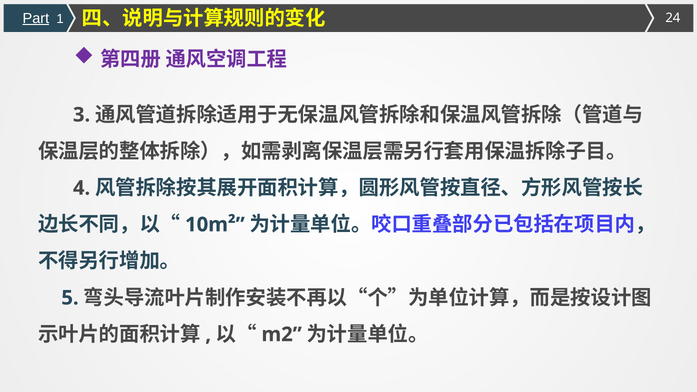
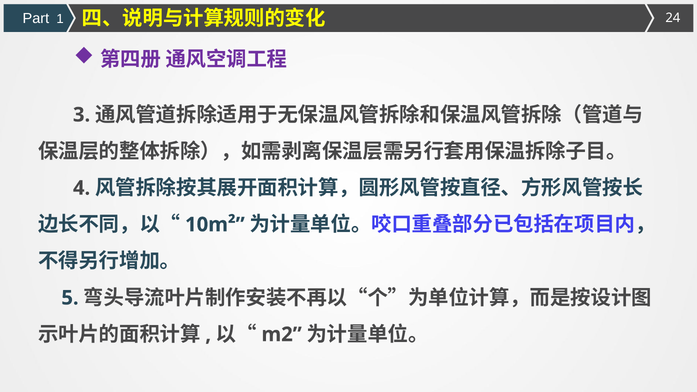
Part underline: present -> none
